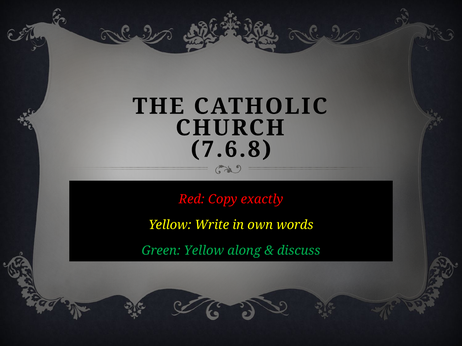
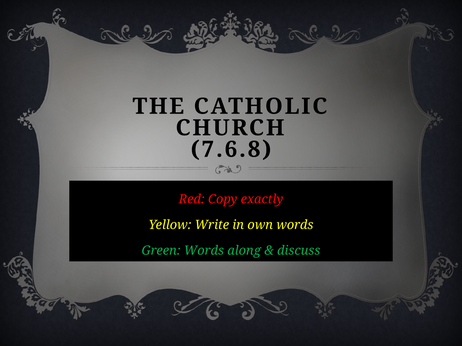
Green Yellow: Yellow -> Words
